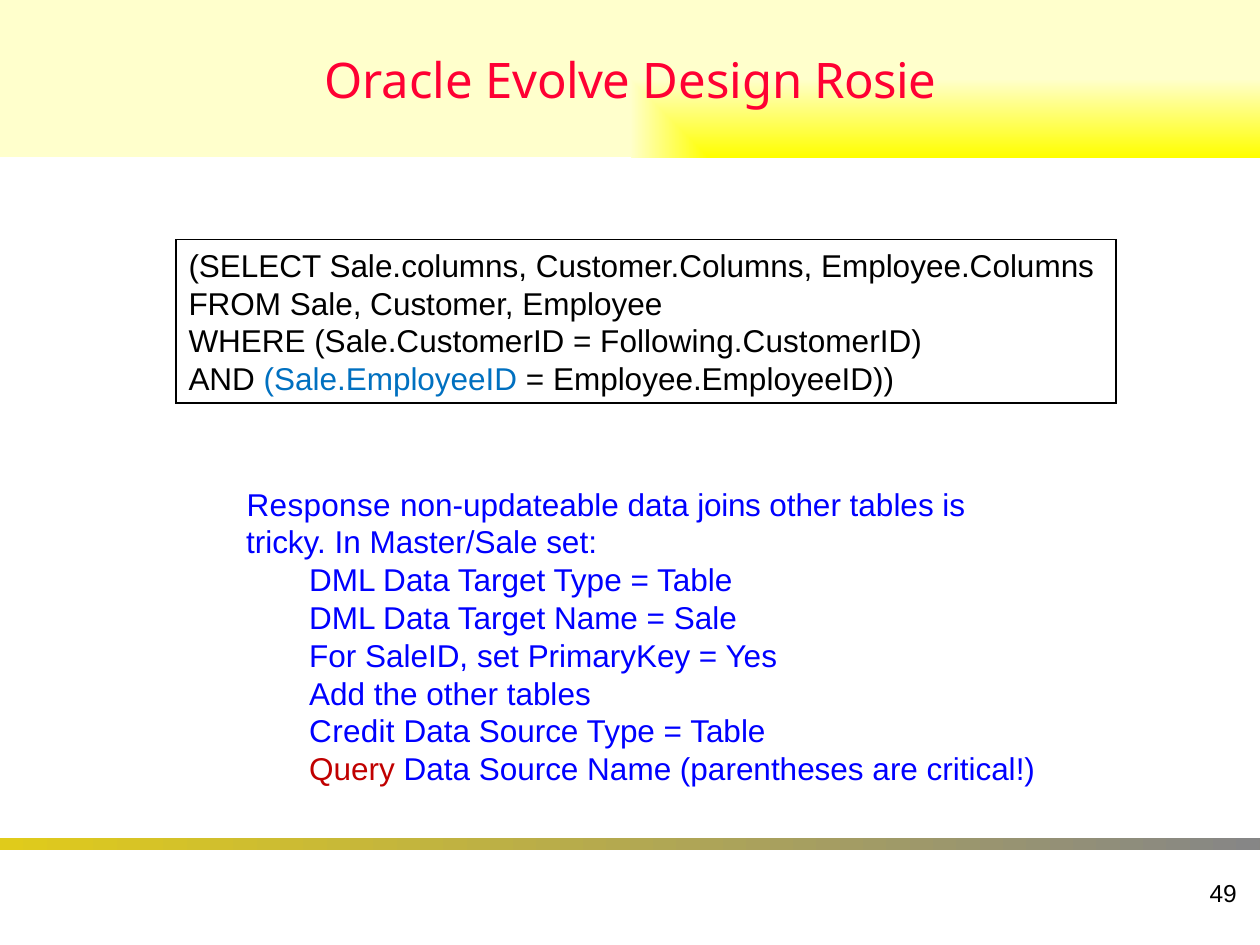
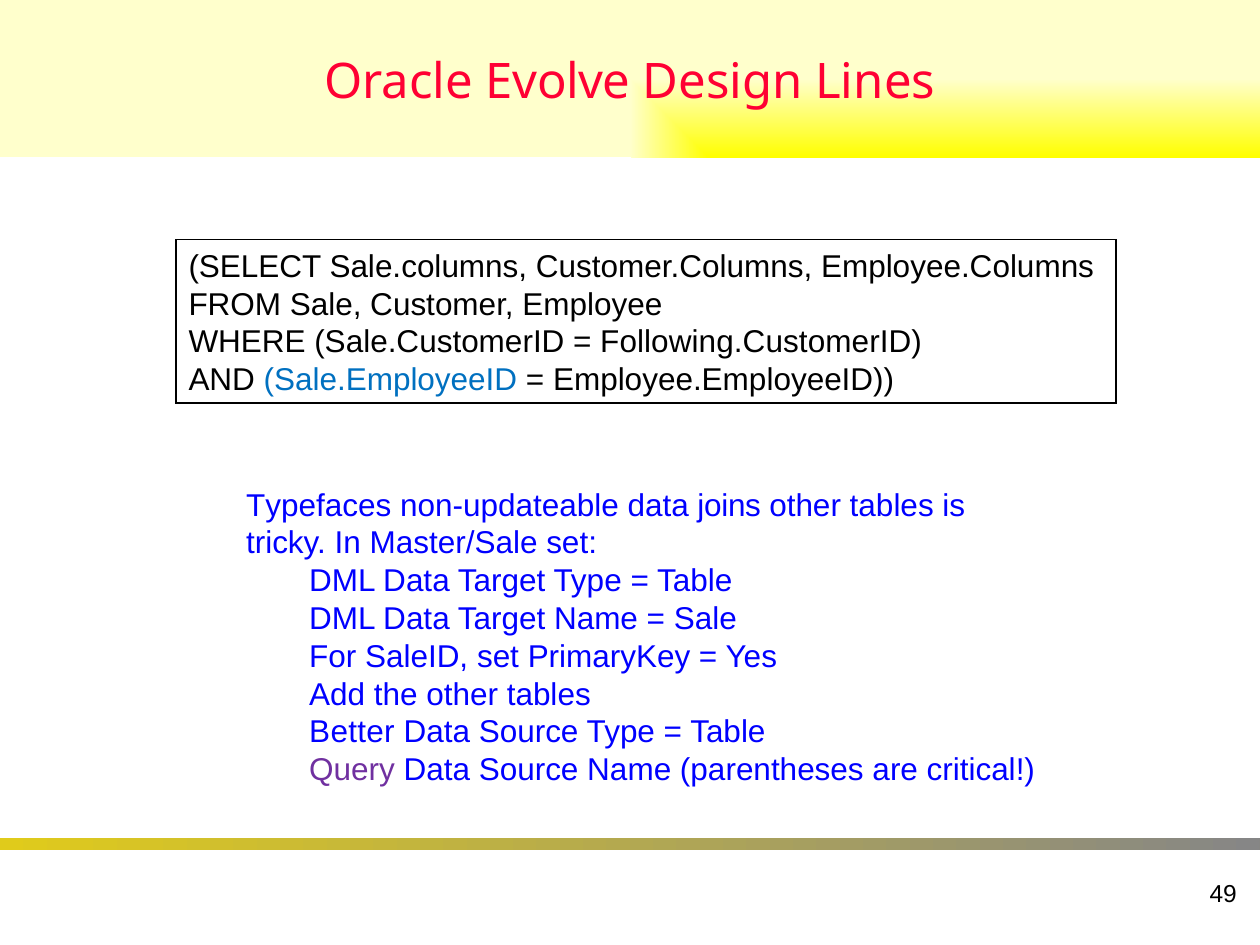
Rosie: Rosie -> Lines
Response: Response -> Typefaces
Credit: Credit -> Better
Query colour: red -> purple
